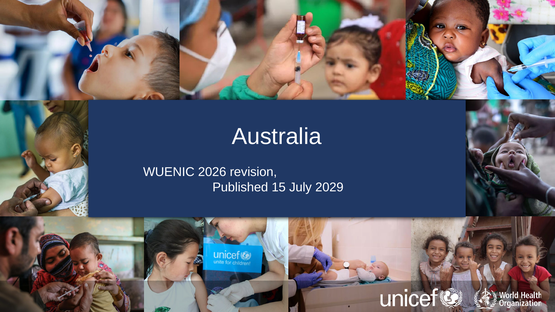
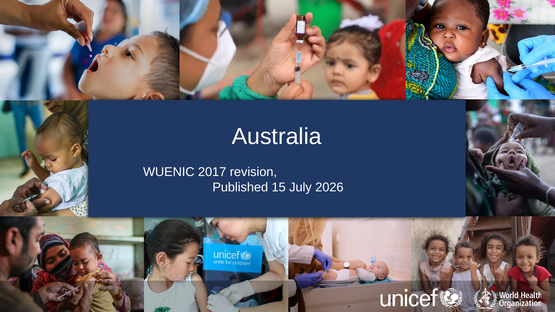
2026: 2026 -> 2017
2029: 2029 -> 2026
